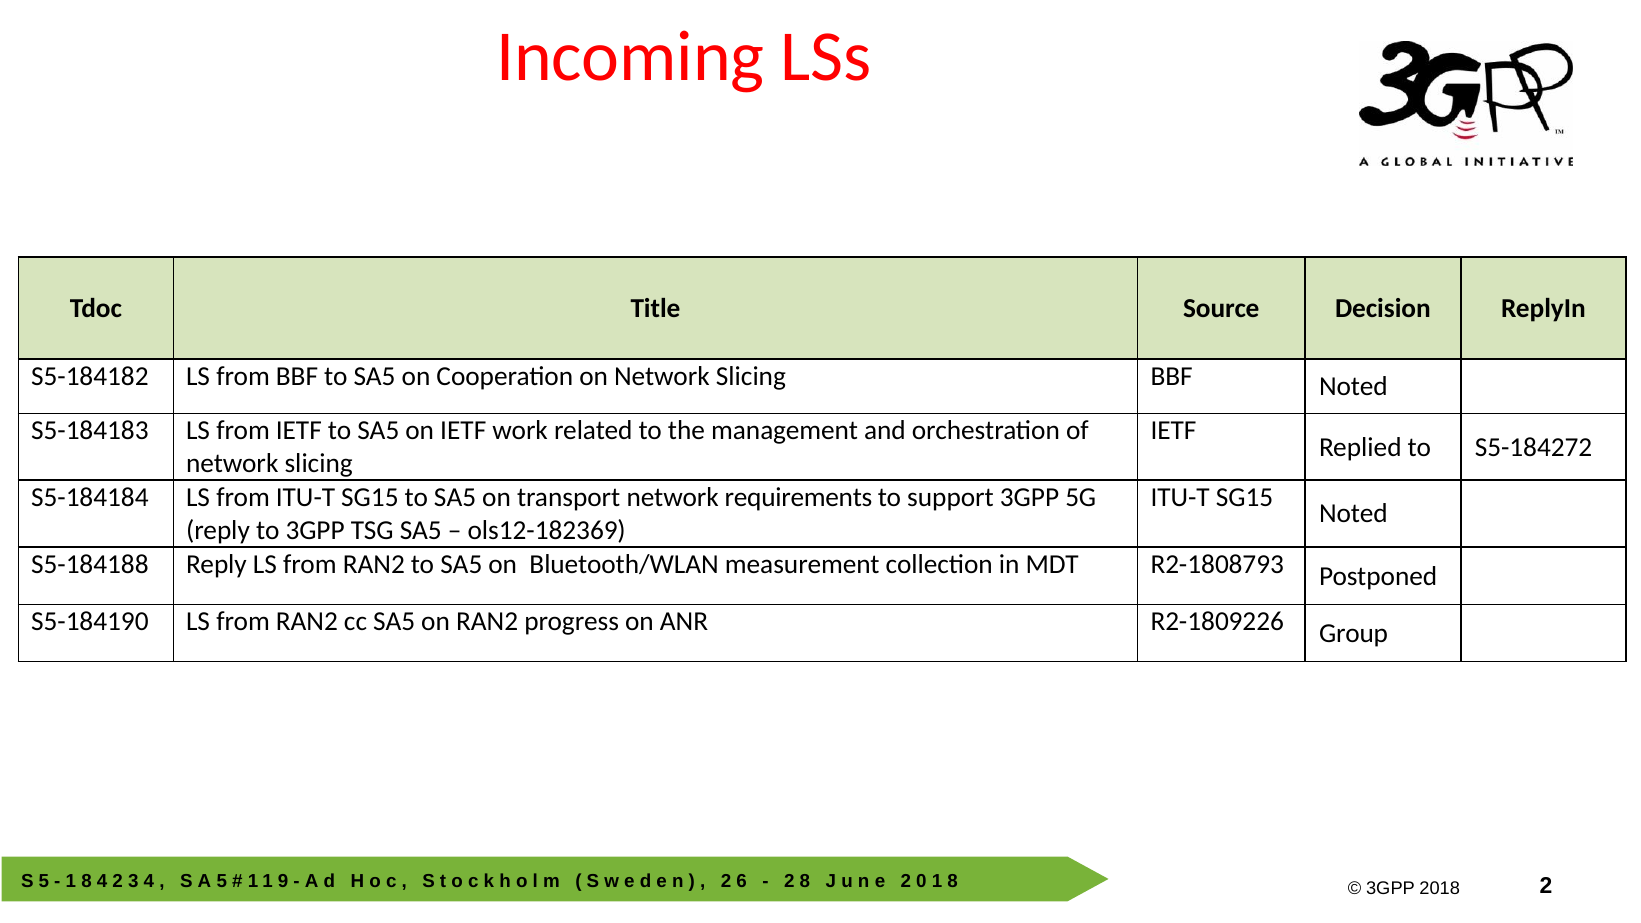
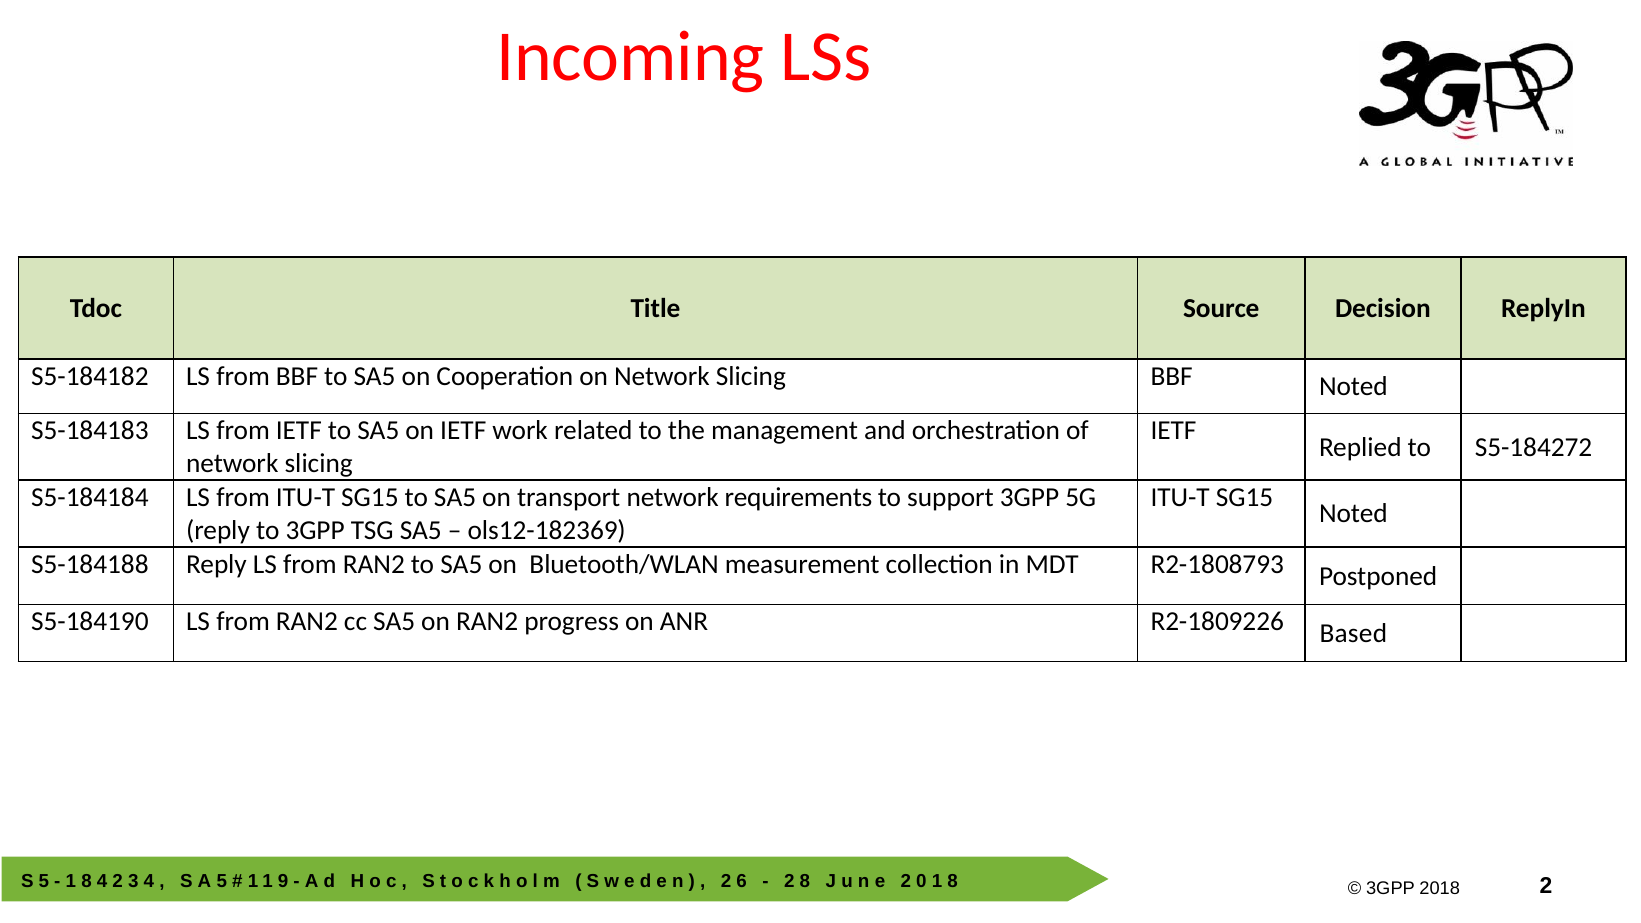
Group: Group -> Based
